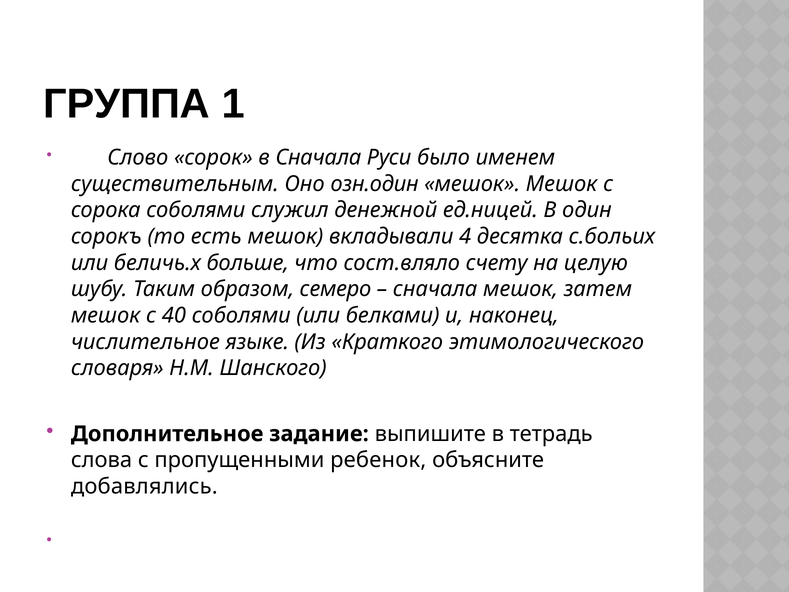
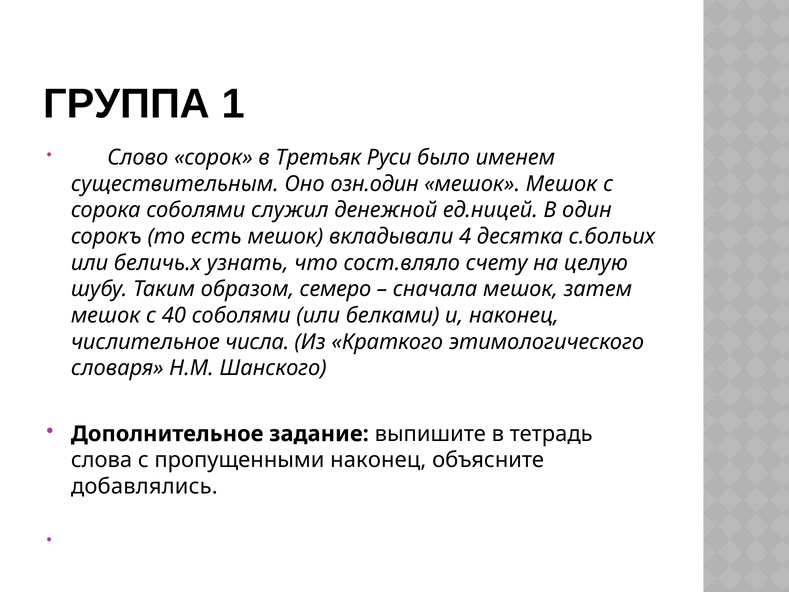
в Сначала: Сначала -> Третьяк
больше: больше -> узнать
языке: языке -> числа
пропущенными ребенок: ребенок -> наконец
